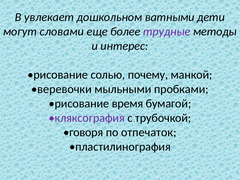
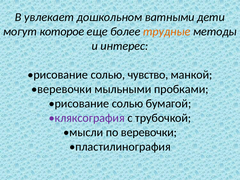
словами: словами -> которое
трудные colour: purple -> orange
почему: почему -> чувство
время at (127, 104): время -> солью
говоря: говоря -> мысли
по отпечаток: отпечаток -> веревочки
